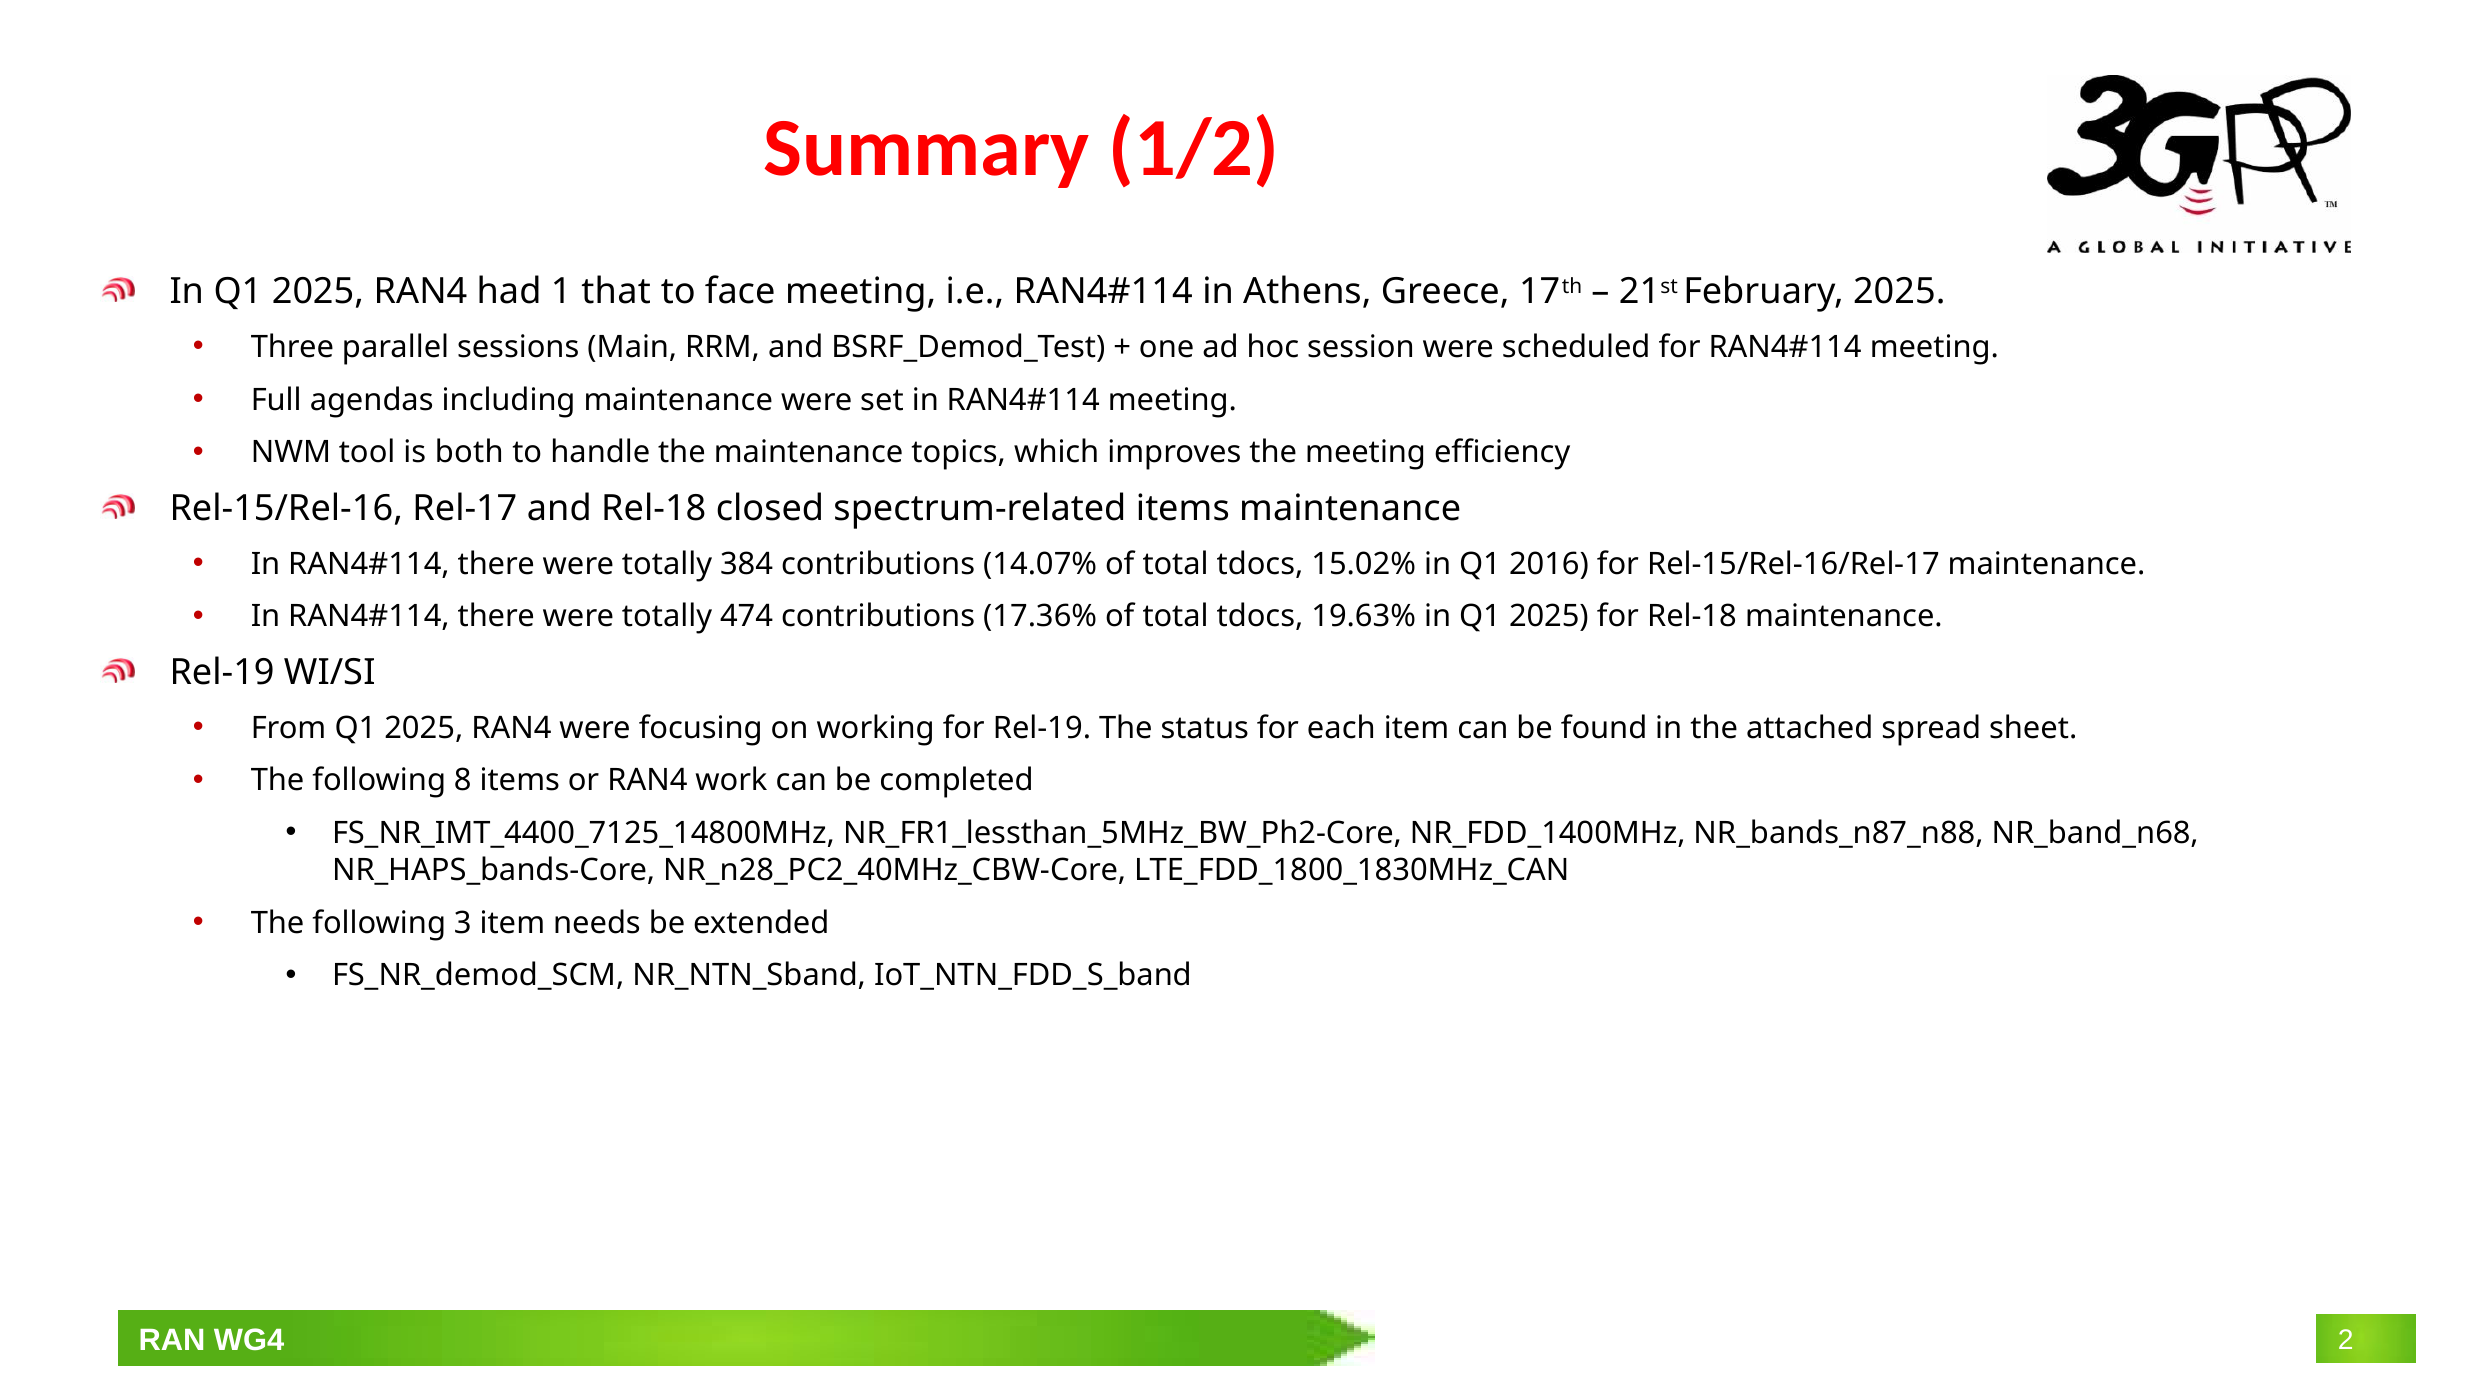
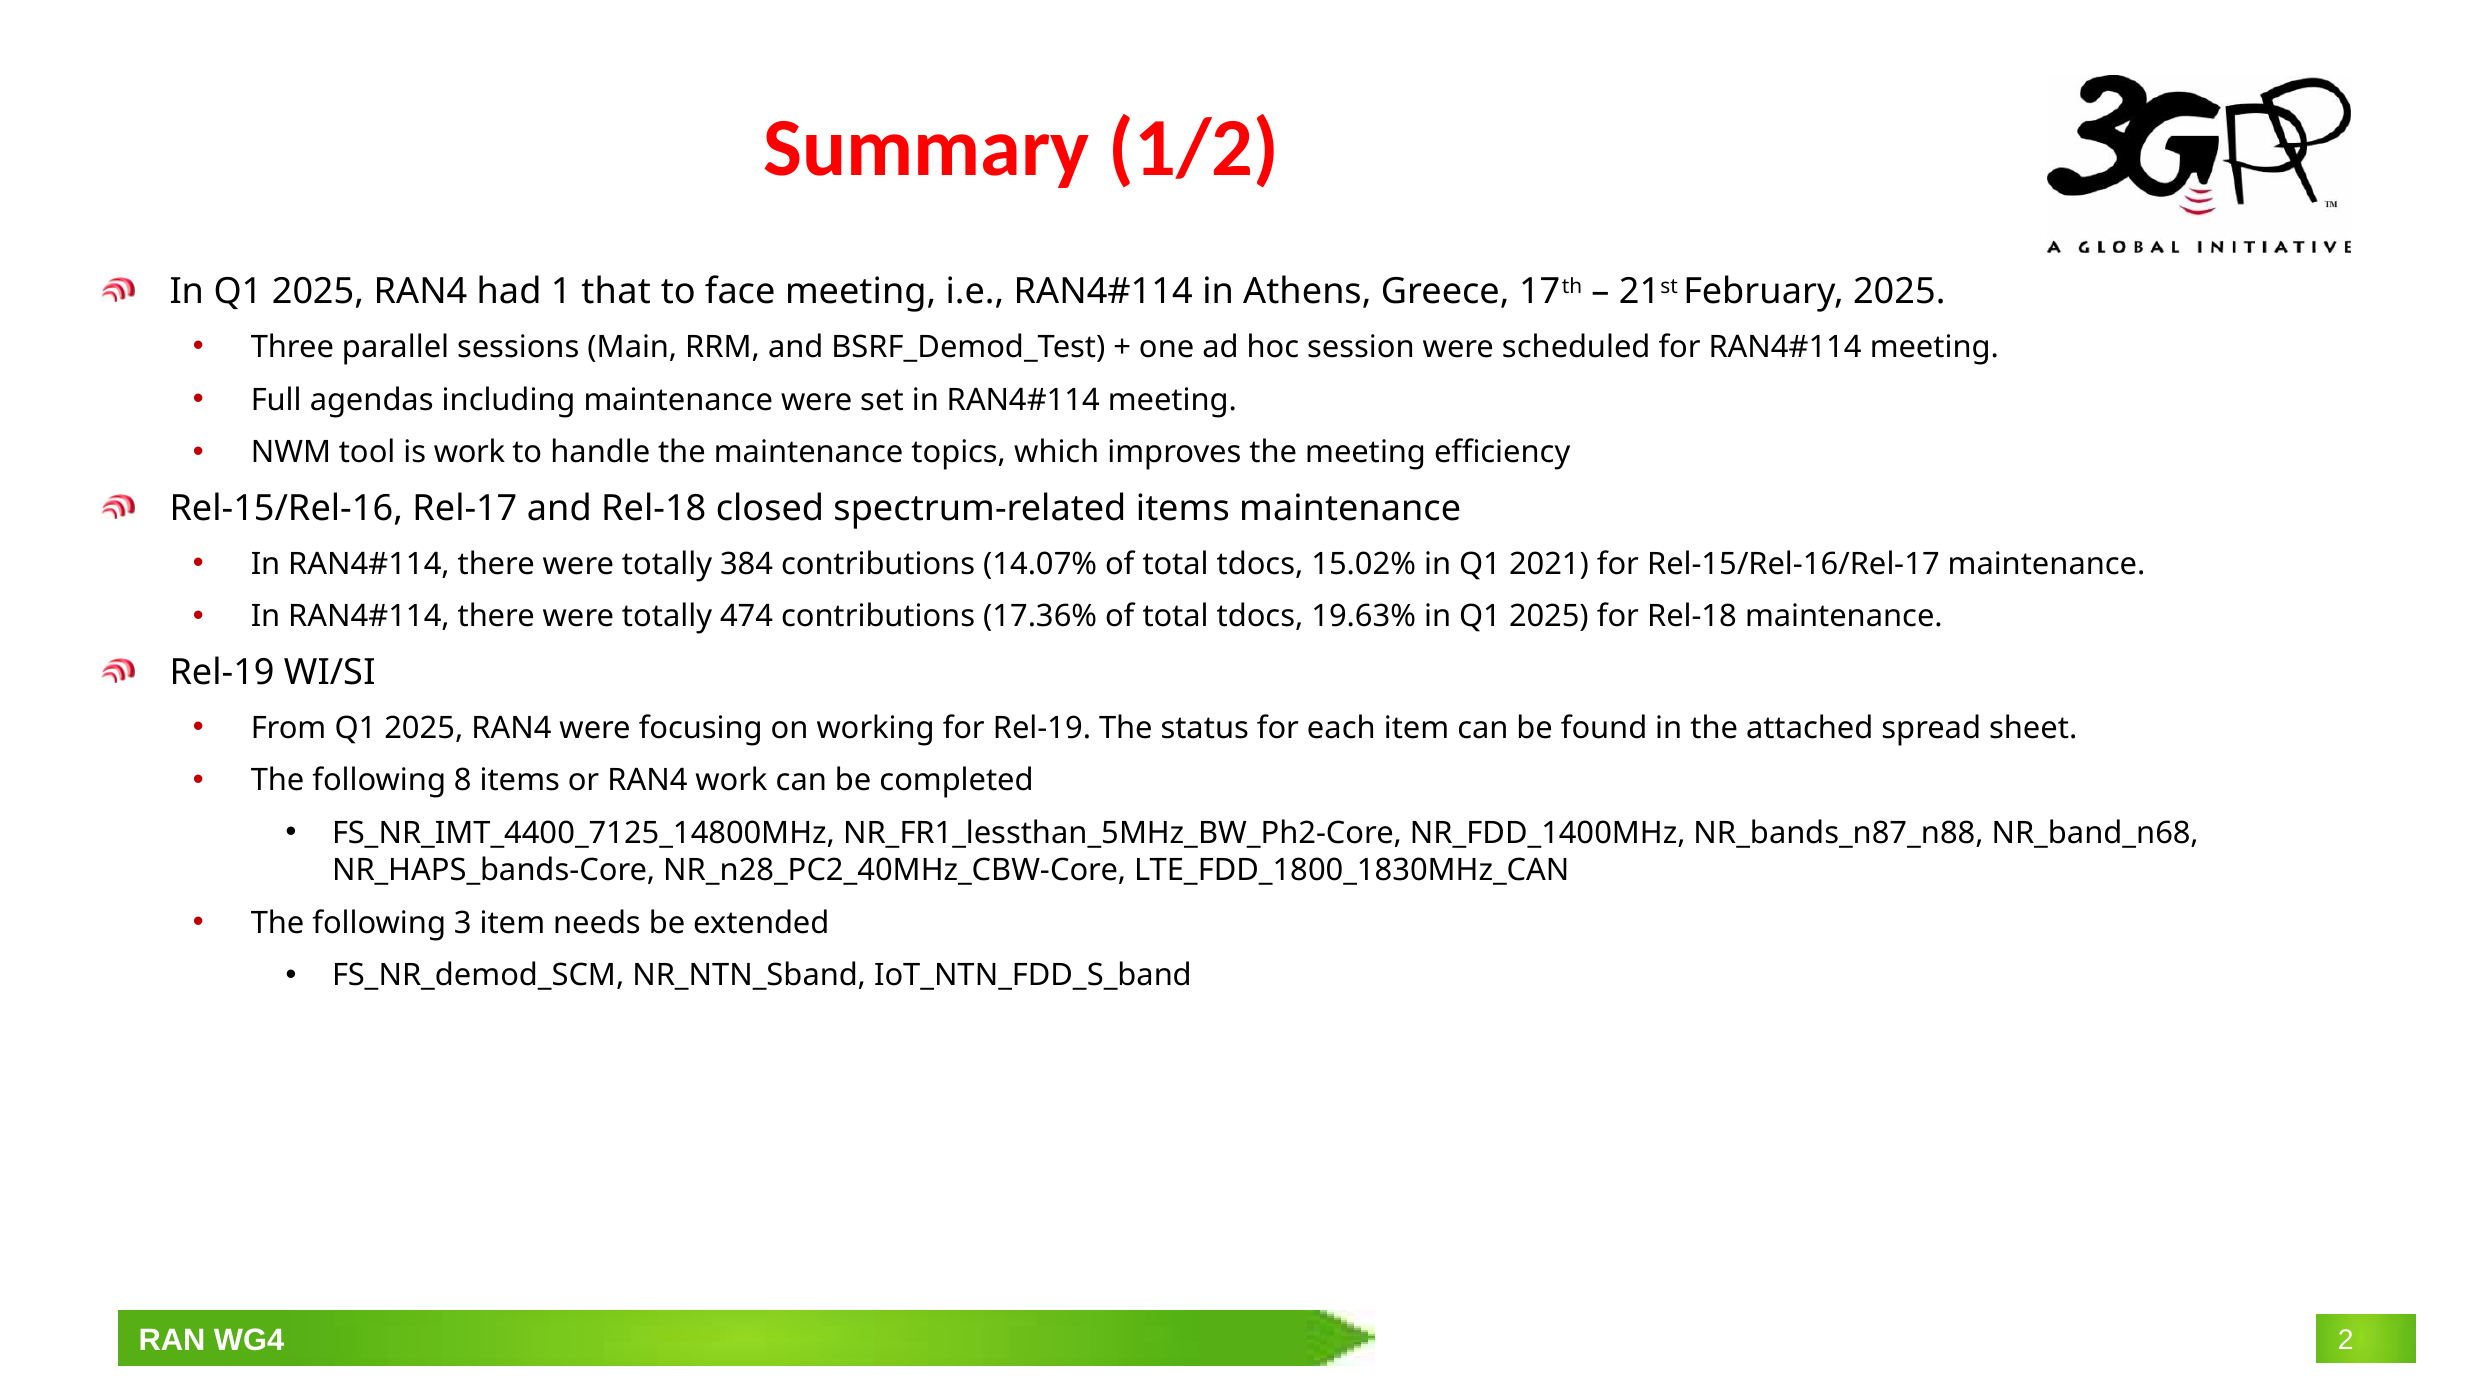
is both: both -> work
2016: 2016 -> 2021
